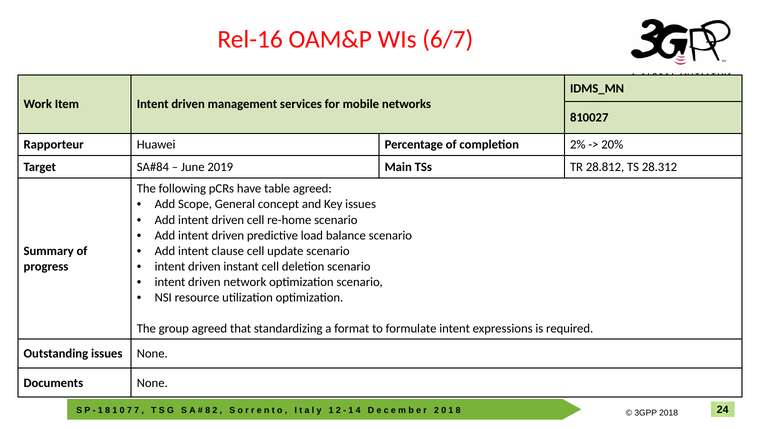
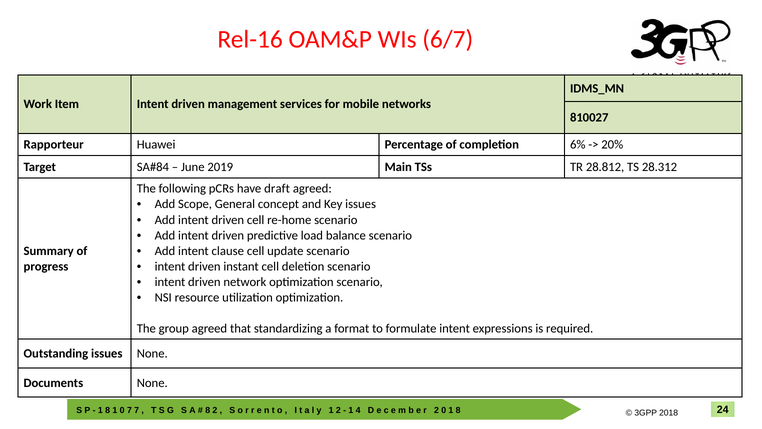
2%: 2% -> 6%
table: table -> draft
